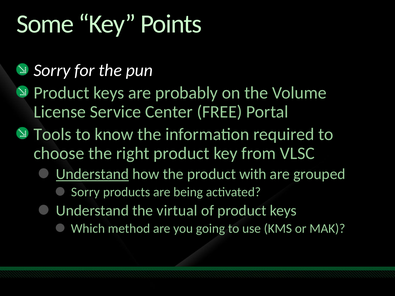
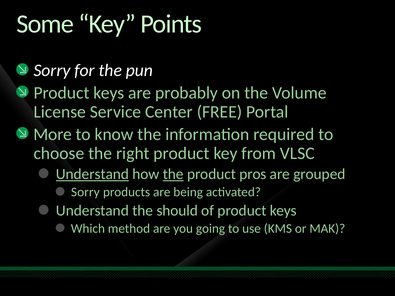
Tools: Tools -> More
the at (173, 174) underline: none -> present
with: with -> pros
virtual: virtual -> should
